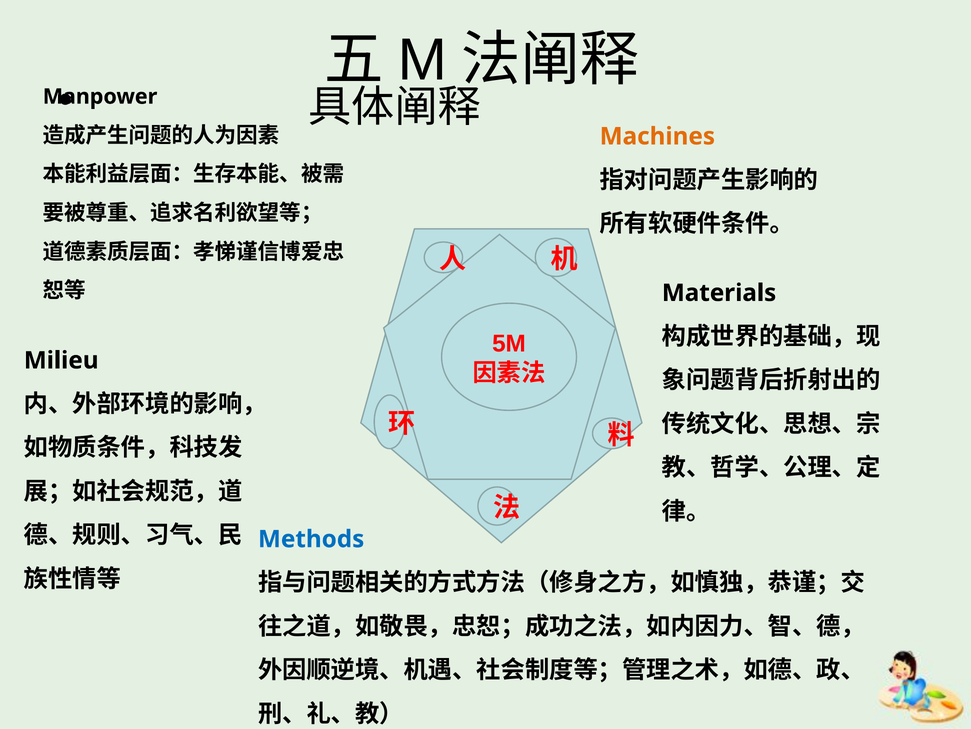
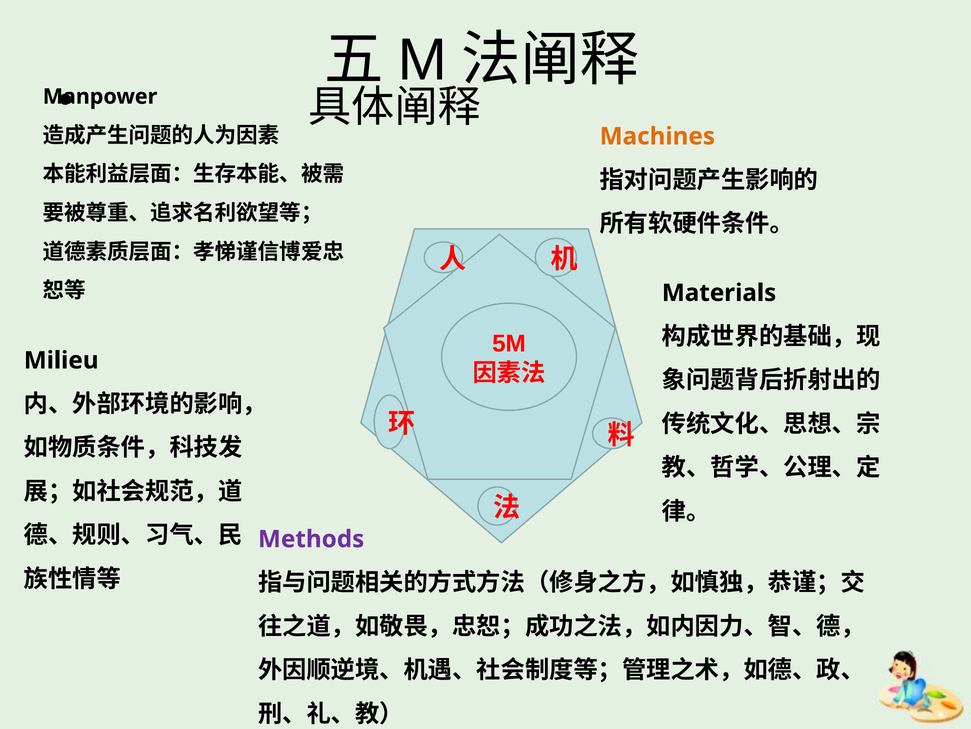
Methods colour: blue -> purple
